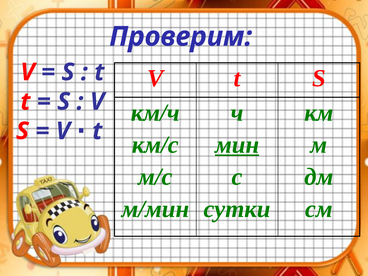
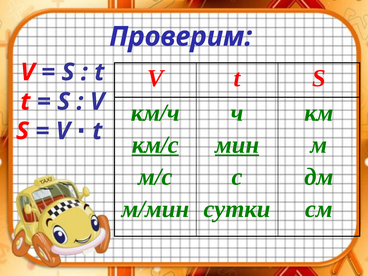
км/с underline: none -> present
